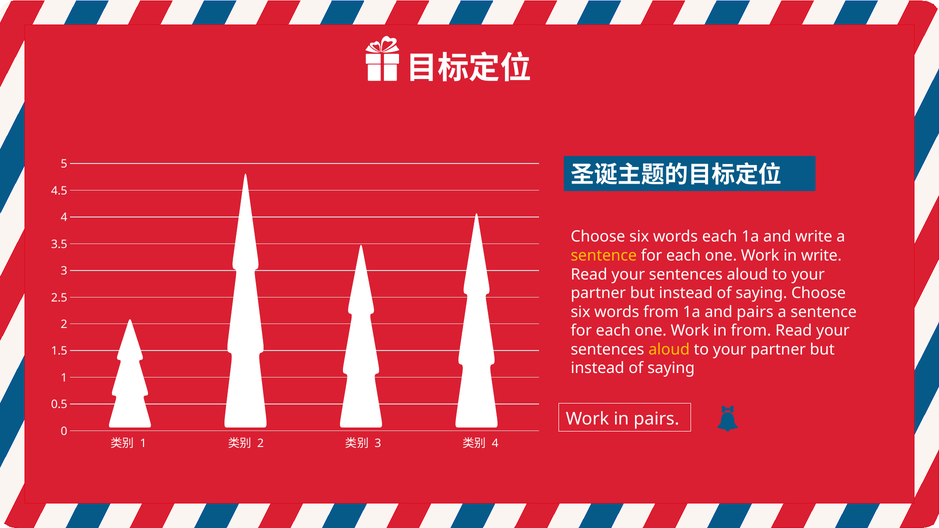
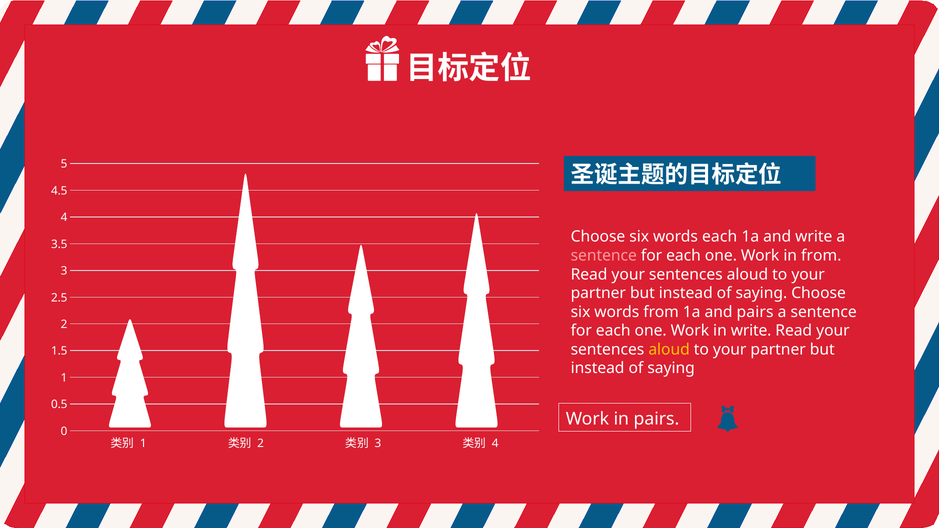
sentence at (604, 256) colour: yellow -> pink
in write: write -> from
in from: from -> write
